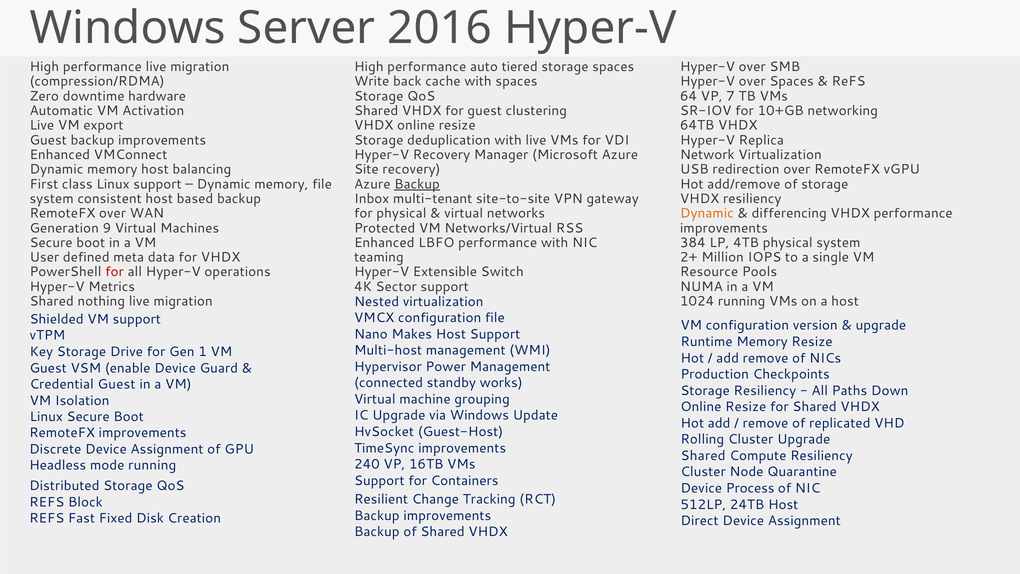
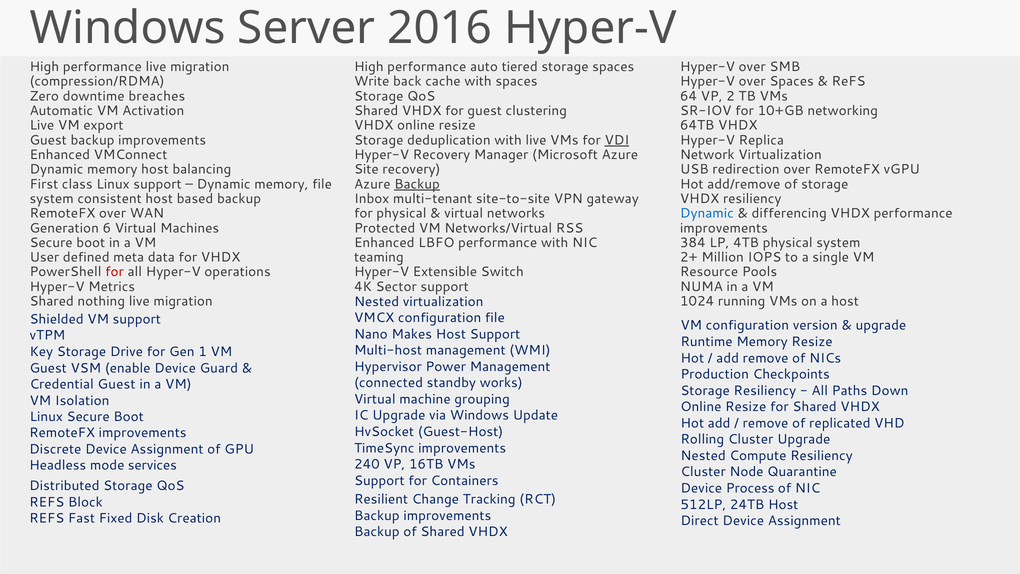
hardware: hardware -> breaches
7: 7 -> 2
VDI underline: none -> present
Dynamic at (707, 213) colour: orange -> blue
9: 9 -> 6
Shared at (703, 455): Shared -> Nested
mode running: running -> services
